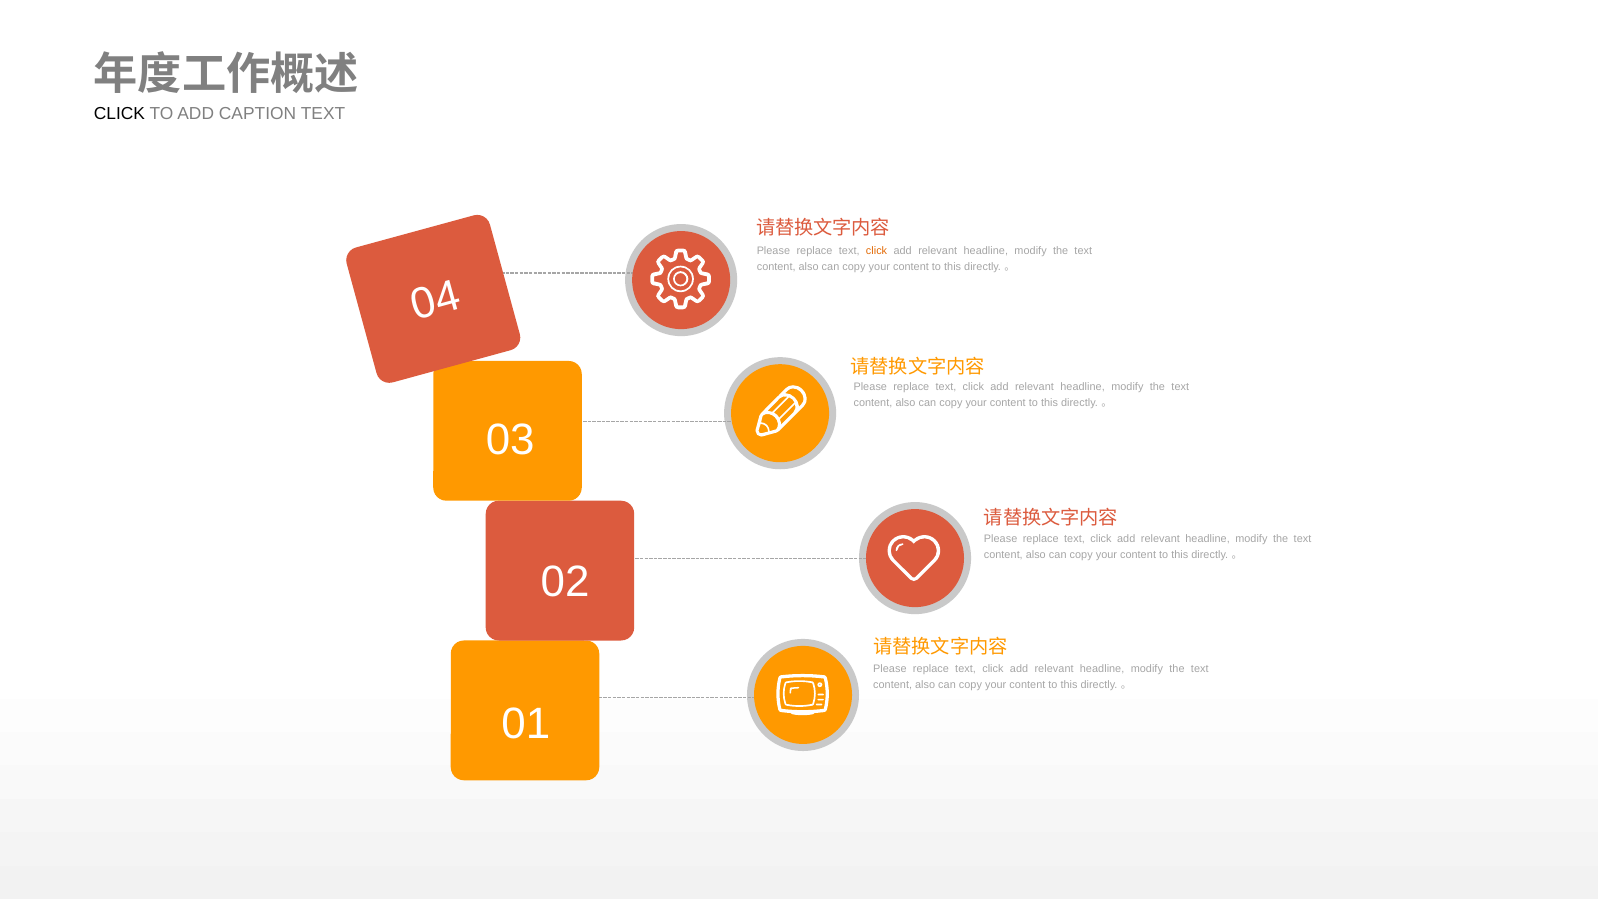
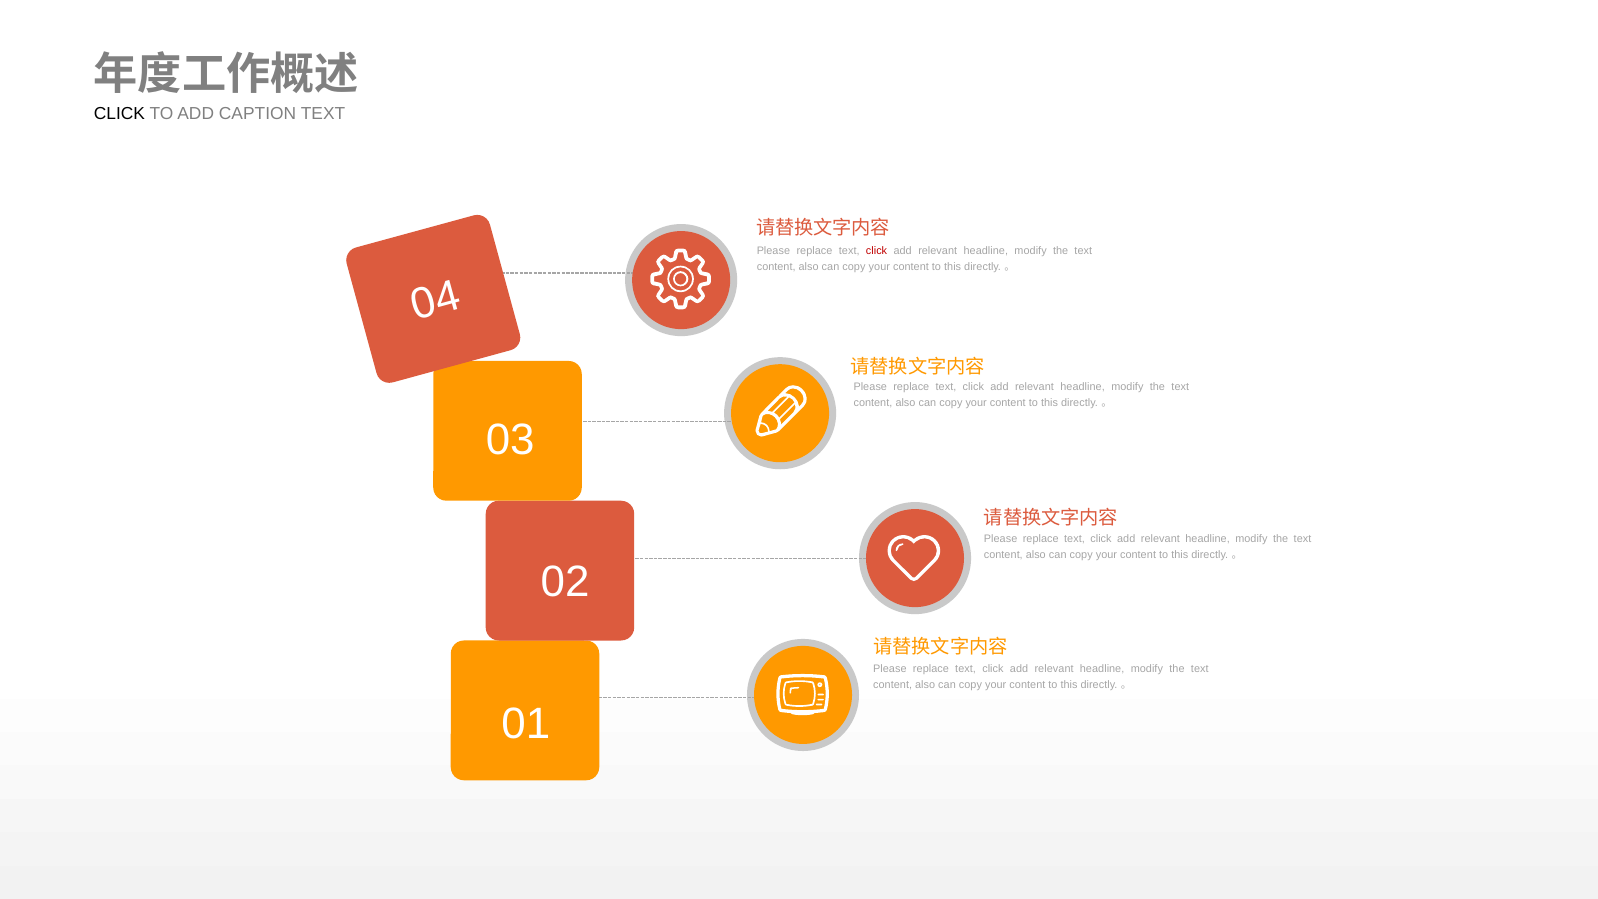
click at (877, 251) colour: orange -> red
